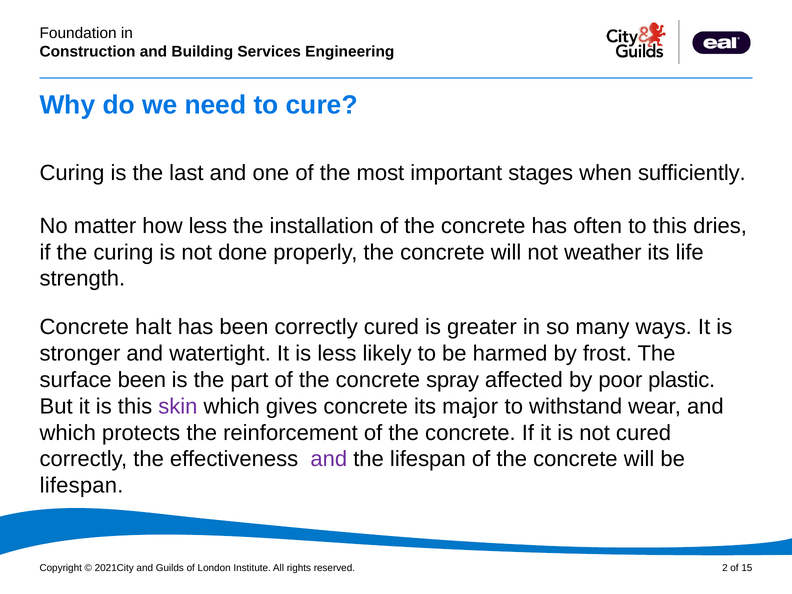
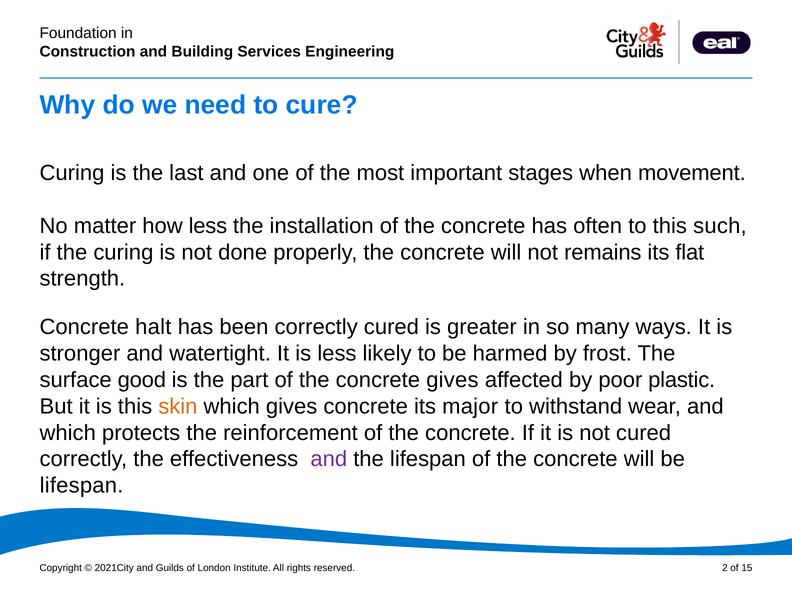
sufficiently: sufficiently -> movement
dries: dries -> such
weather: weather -> remains
life: life -> flat
surface been: been -> good
concrete spray: spray -> gives
skin colour: purple -> orange
